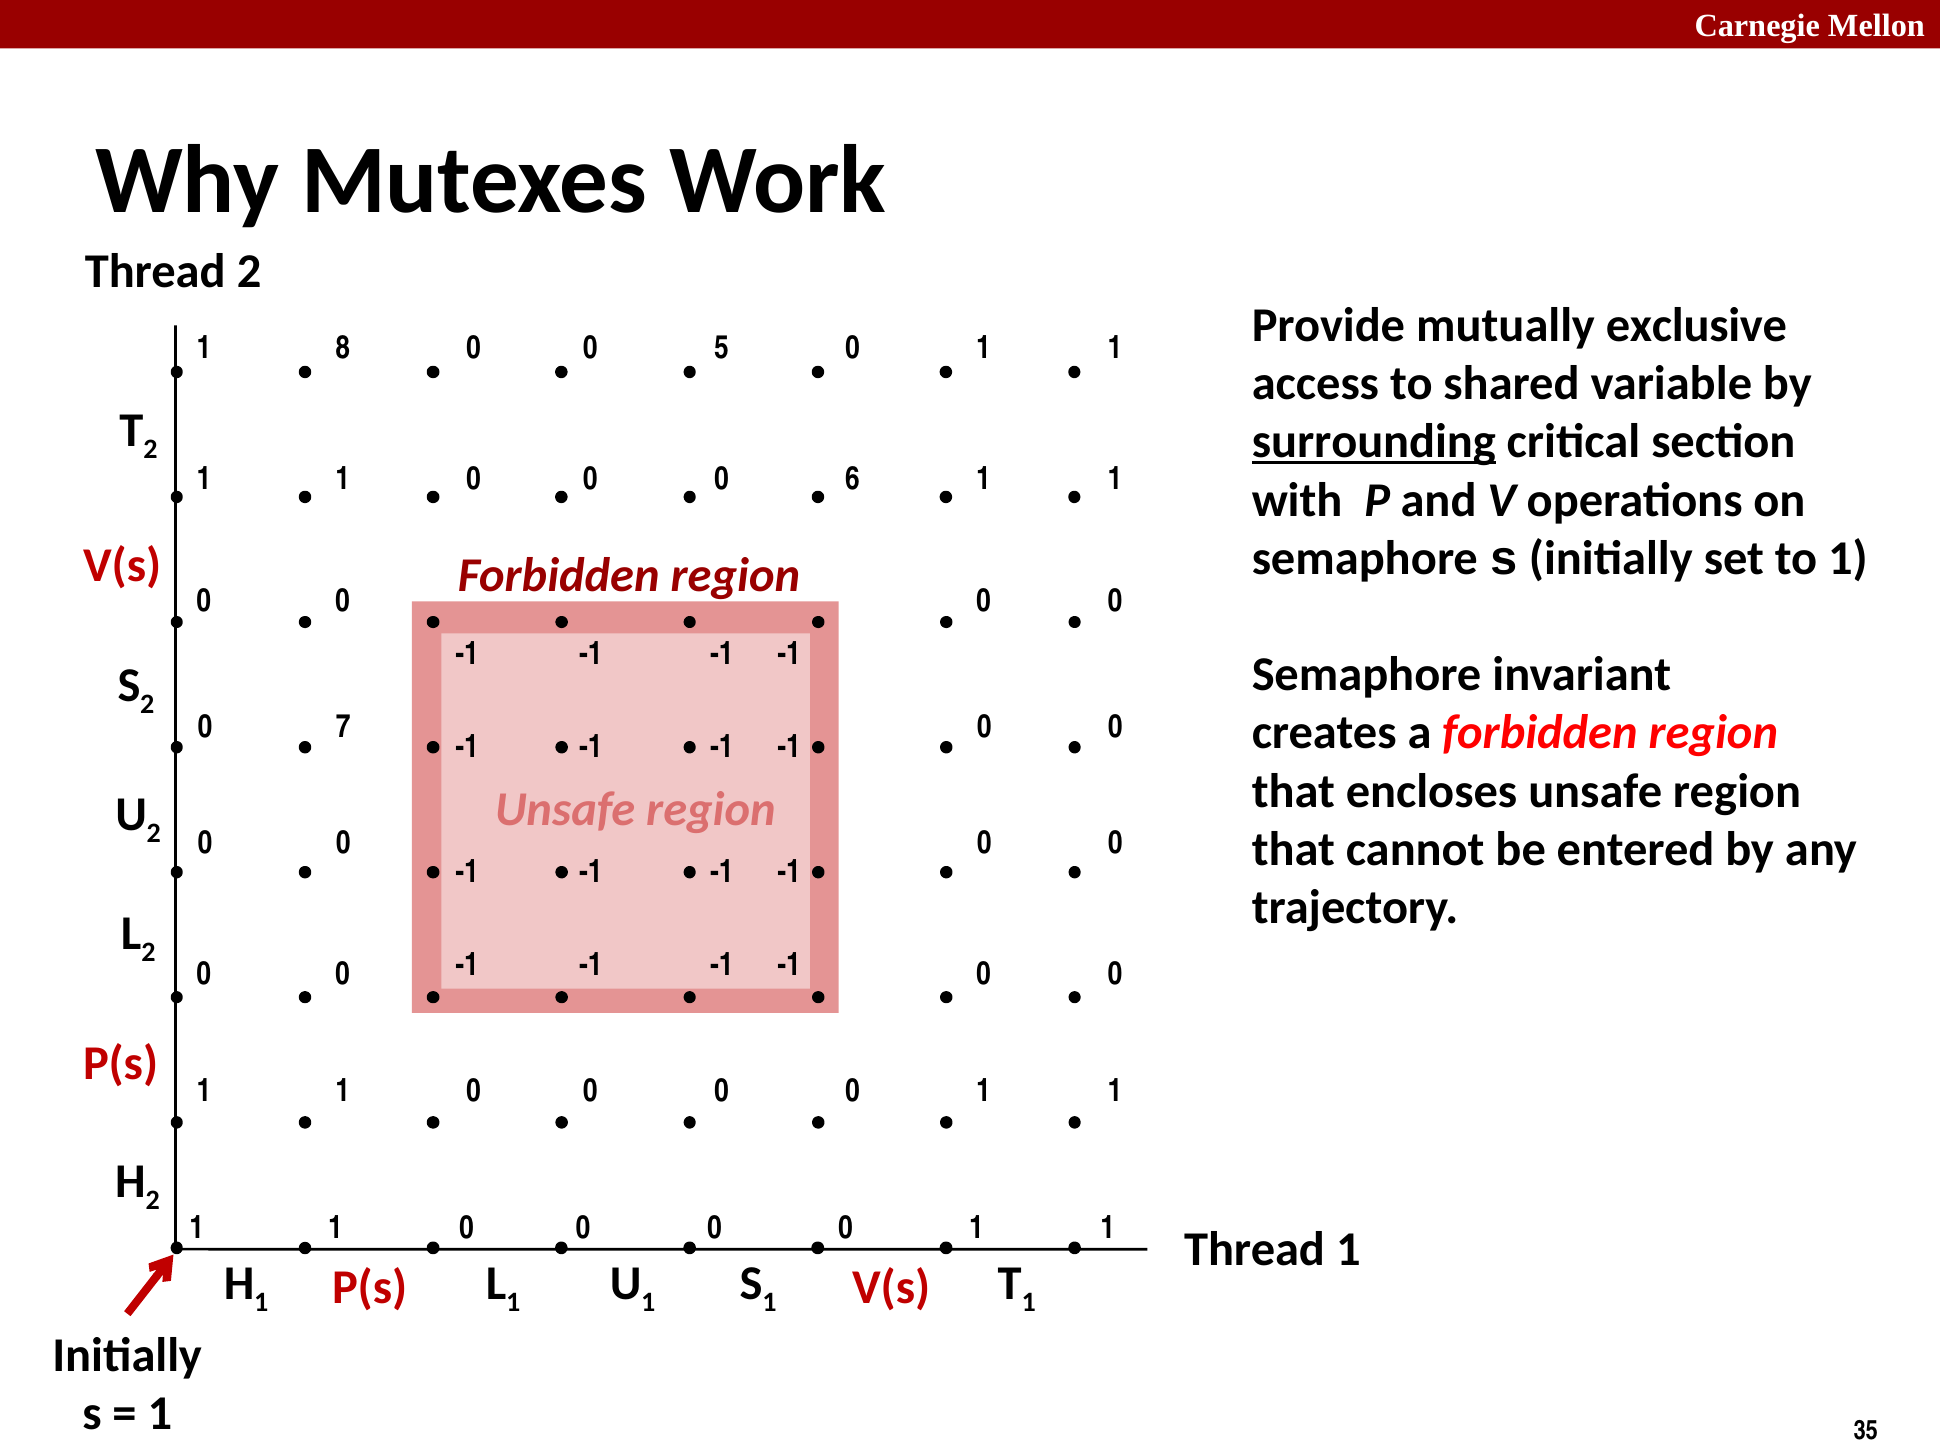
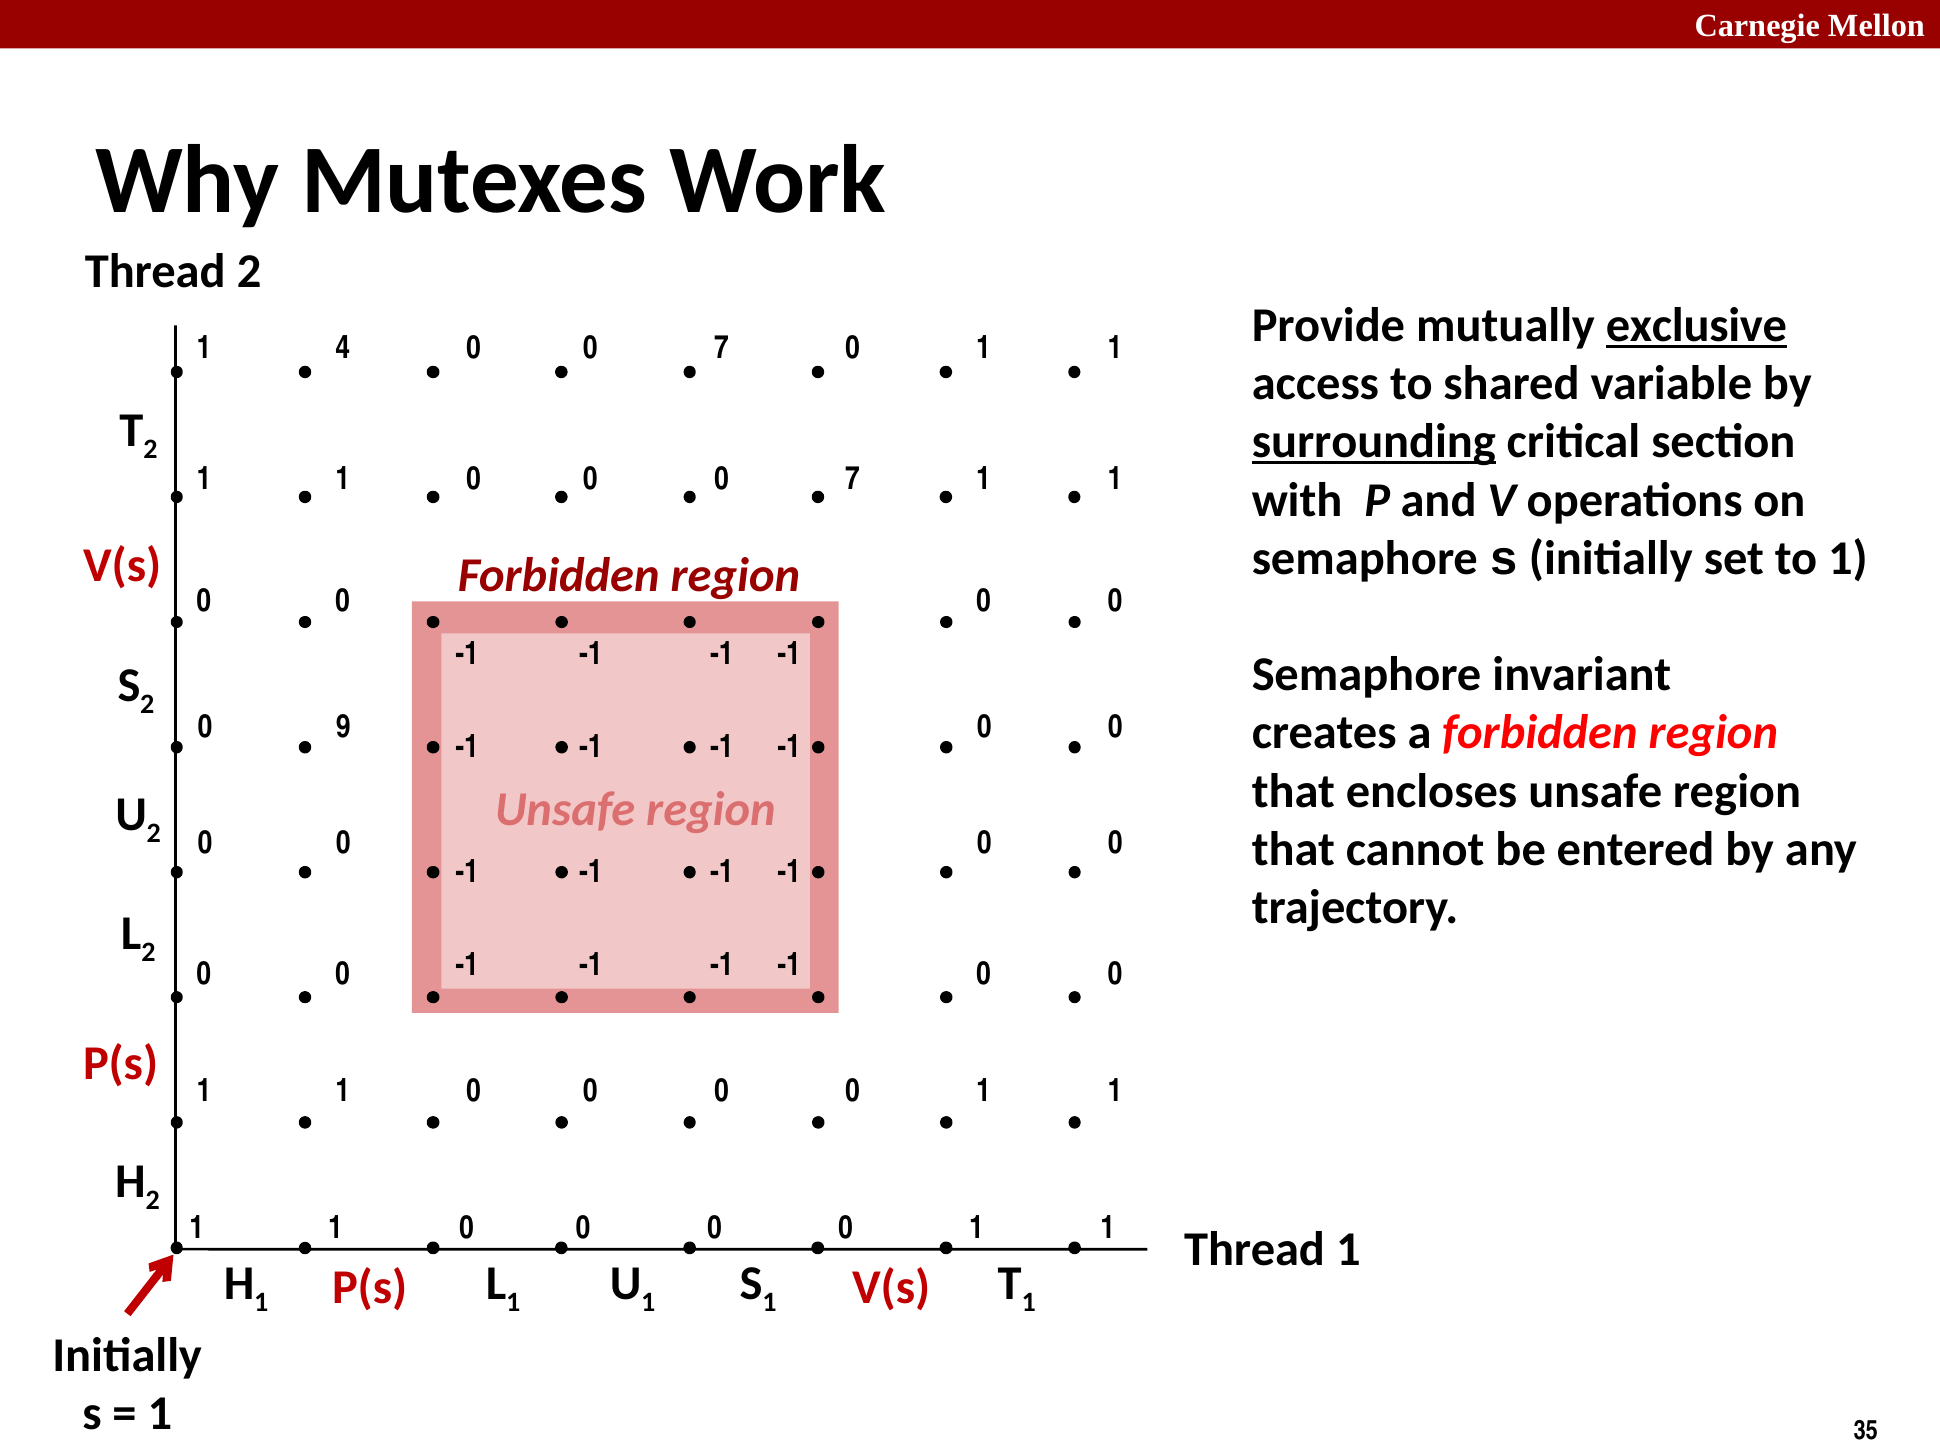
exclusive underline: none -> present
8: 8 -> 4
5 at (722, 348): 5 -> 7
0 0 0 6: 6 -> 7
7: 7 -> 9
